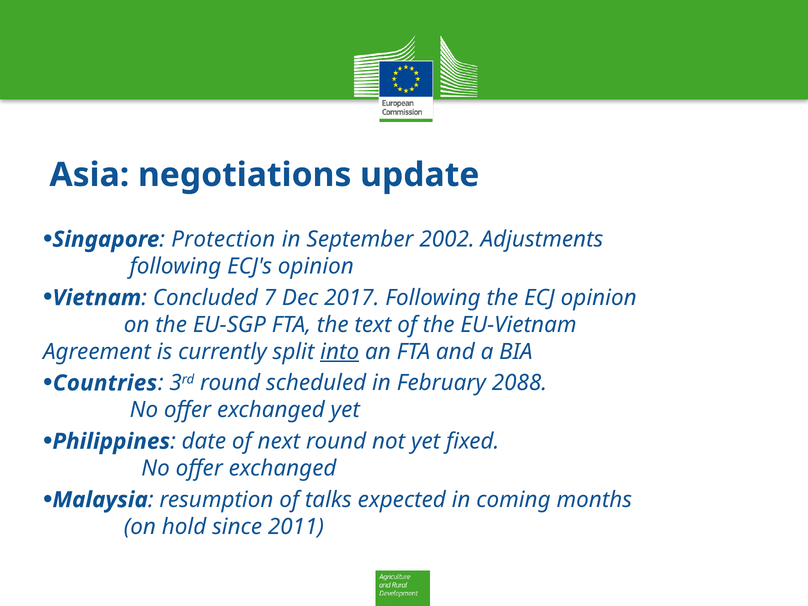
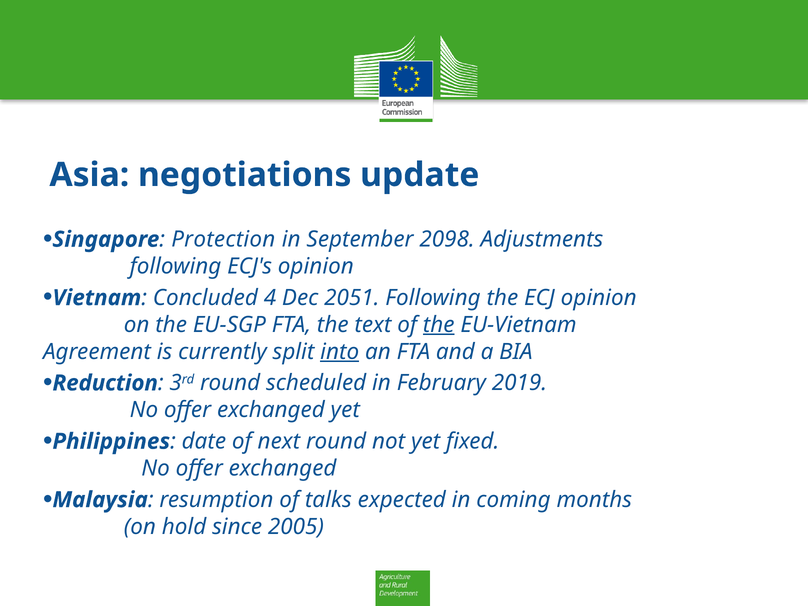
2002: 2002 -> 2098
7: 7 -> 4
2017: 2017 -> 2051
the at (439, 325) underline: none -> present
Countries: Countries -> Reduction
2088: 2088 -> 2019
2011: 2011 -> 2005
